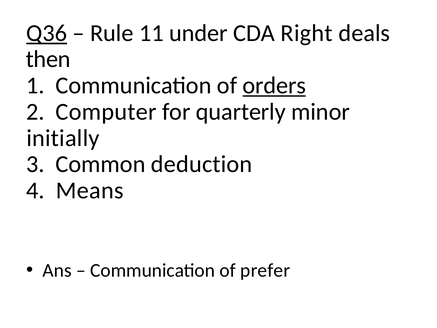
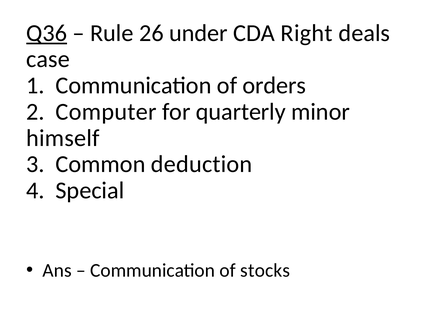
11: 11 -> 26
then: then -> case
orders underline: present -> none
initially: initially -> himself
Means: Means -> Special
prefer: prefer -> stocks
